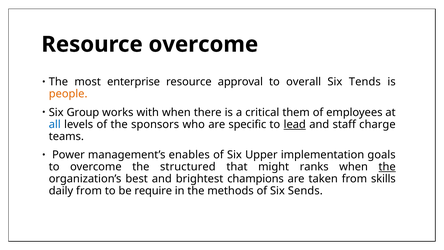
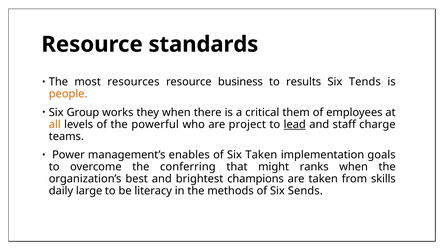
Resource overcome: overcome -> standards
enterprise: enterprise -> resources
approval: approval -> business
overall: overall -> results
with: with -> they
all colour: blue -> orange
sponsors: sponsors -> powerful
specific: specific -> project
Six Upper: Upper -> Taken
structured: structured -> conferring
the at (387, 167) underline: present -> none
daily from: from -> large
require: require -> literacy
